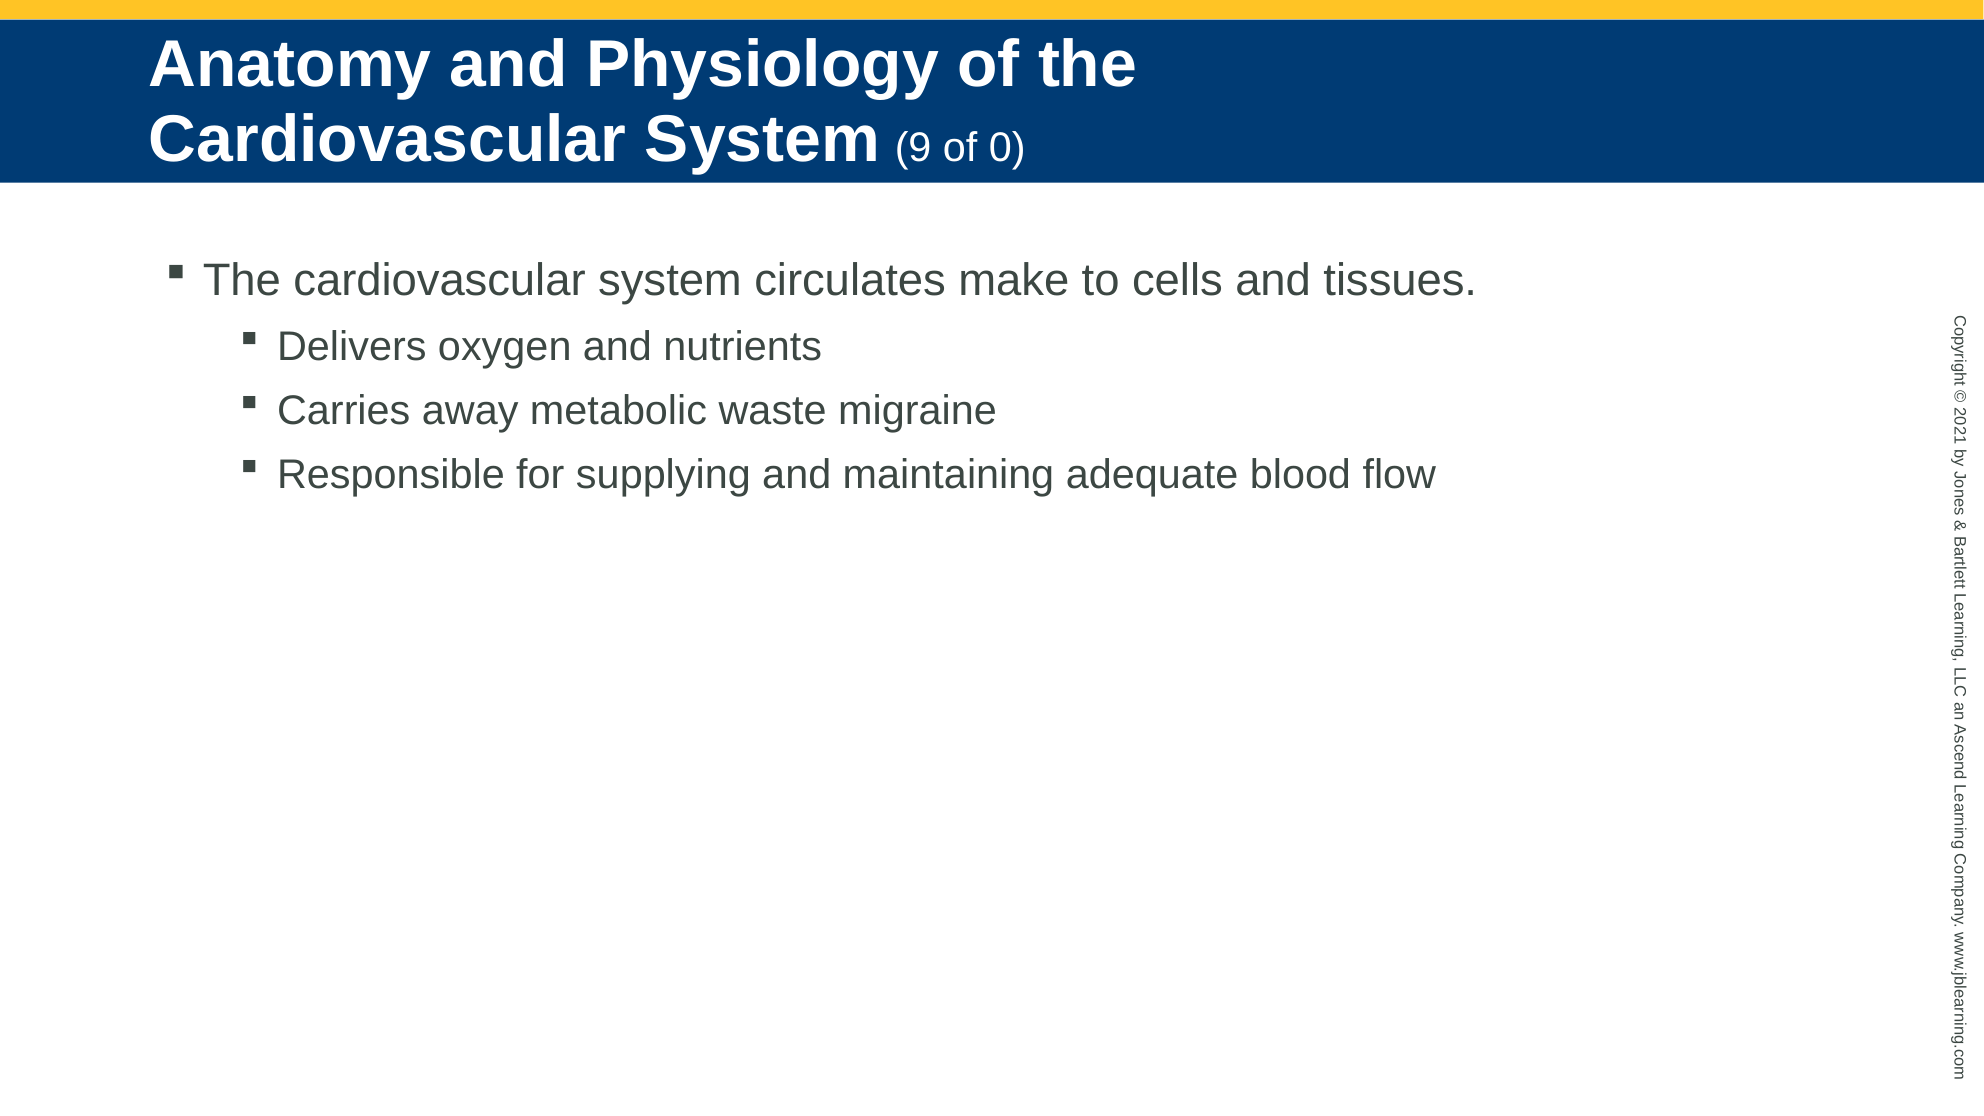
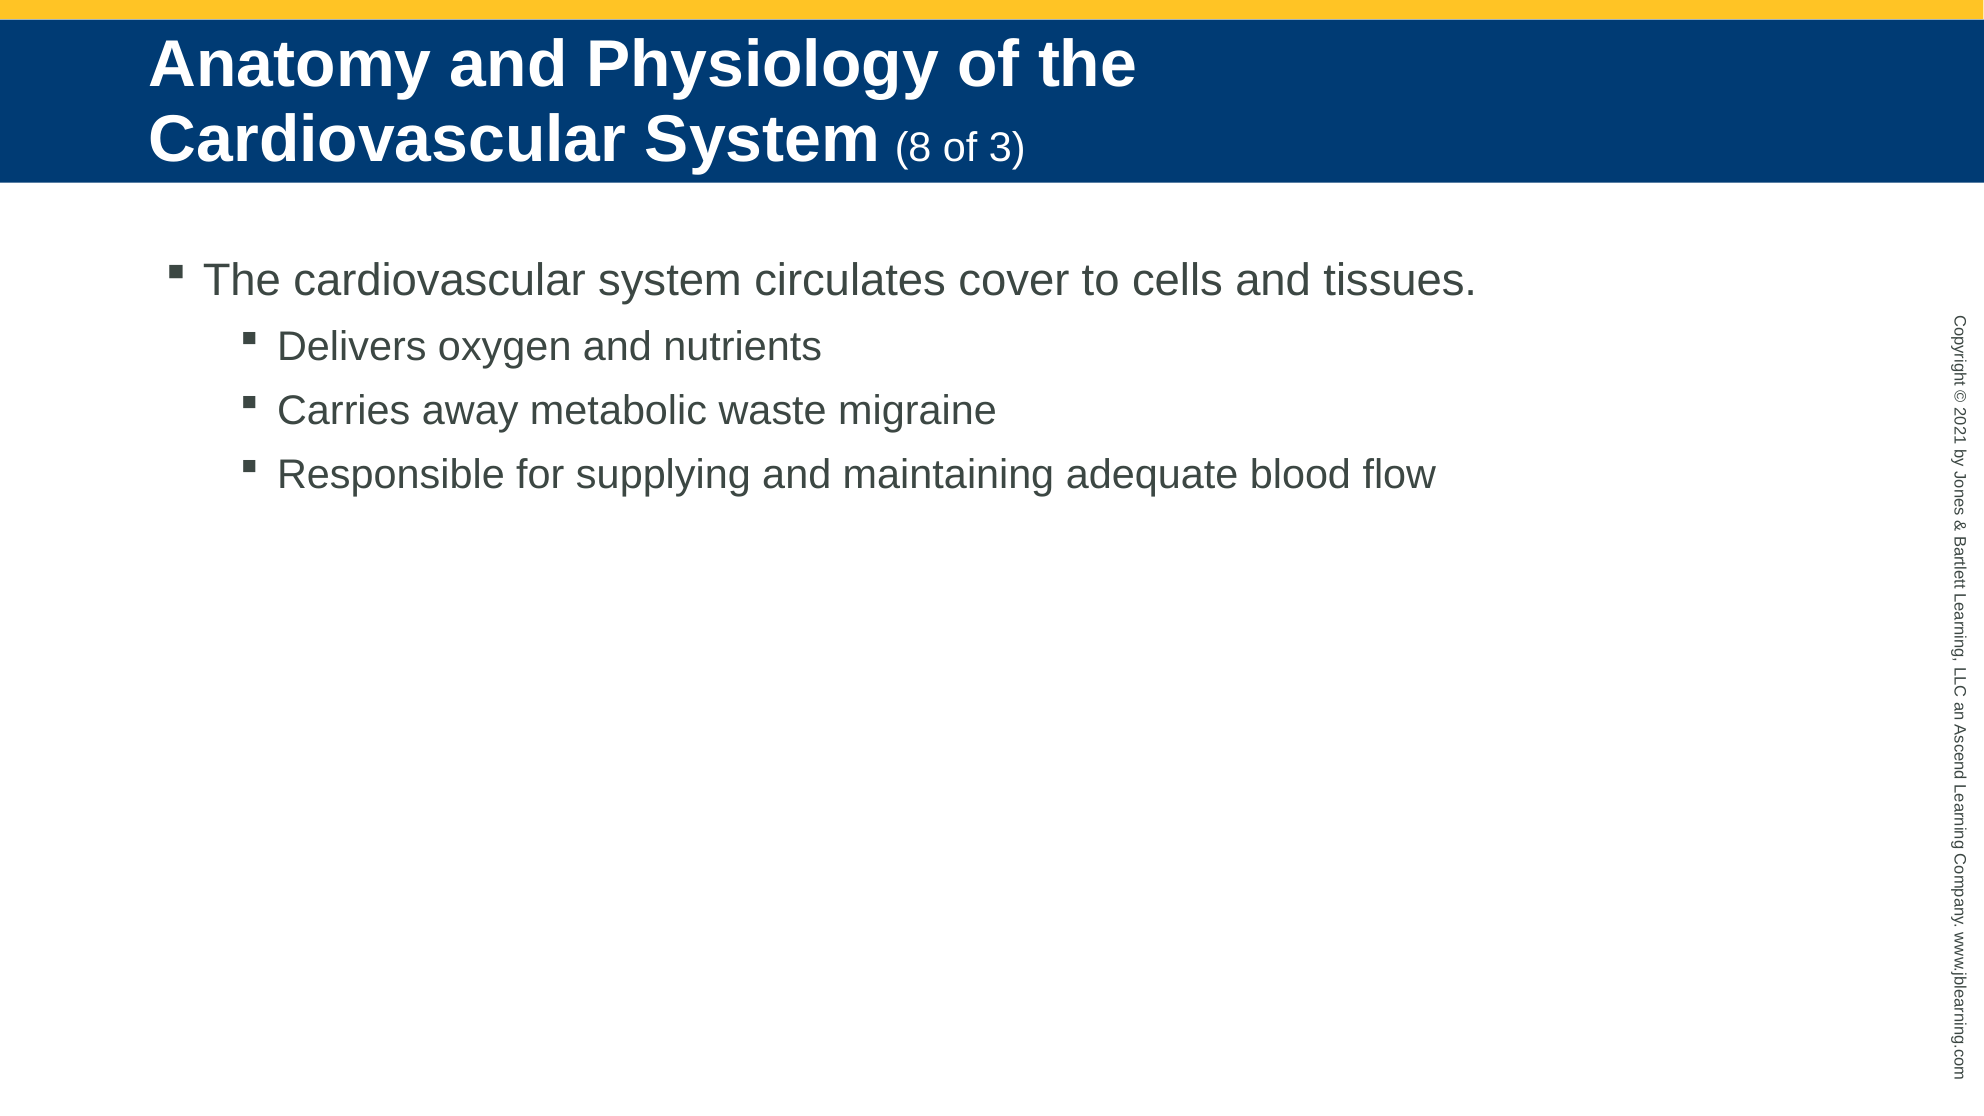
9: 9 -> 8
of 0: 0 -> 3
make: make -> cover
